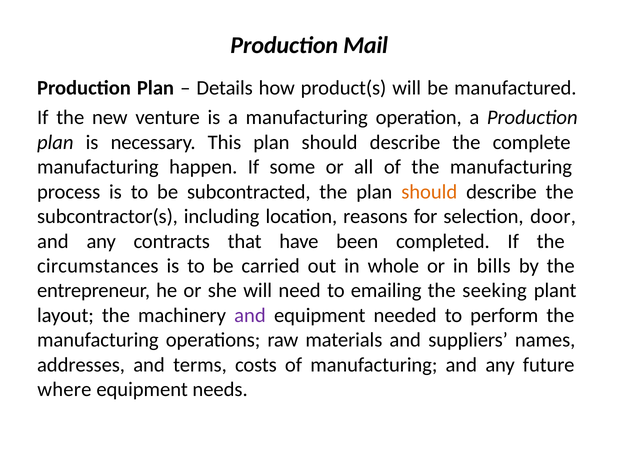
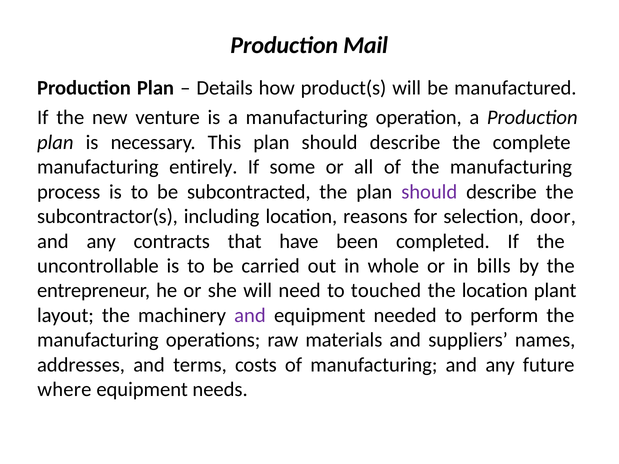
happen: happen -> entirely
should at (429, 192) colour: orange -> purple
circumstances: circumstances -> uncontrollable
emailing: emailing -> touched
the seeking: seeking -> location
